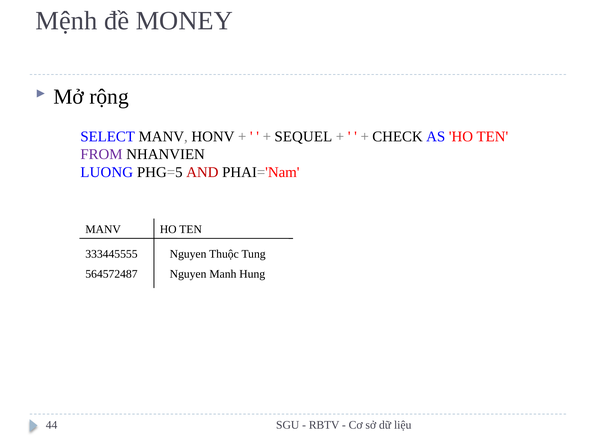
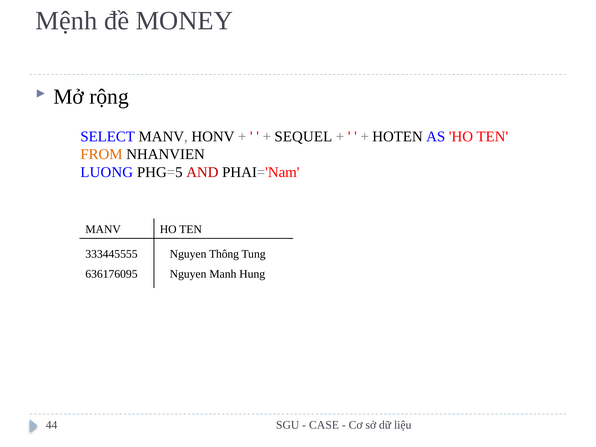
CHECK: CHECK -> HOTEN
FROM colour: purple -> orange
Thuộc: Thuộc -> Thông
564572487: 564572487 -> 636176095
RBTV: RBTV -> CASE
